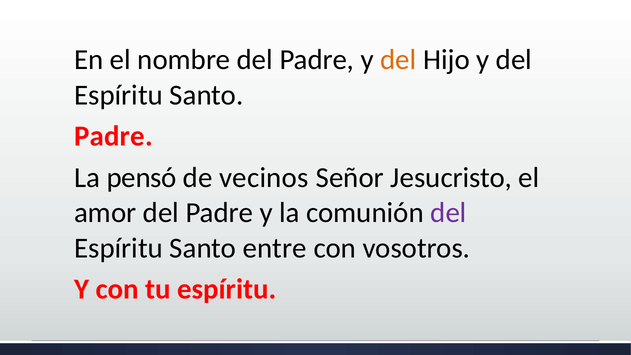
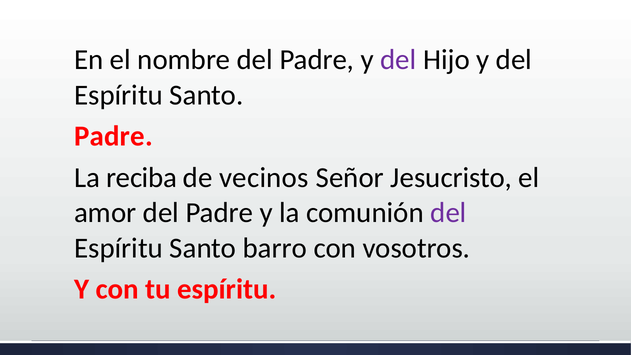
del at (398, 60) colour: orange -> purple
pensó: pensó -> reciba
entre: entre -> barro
